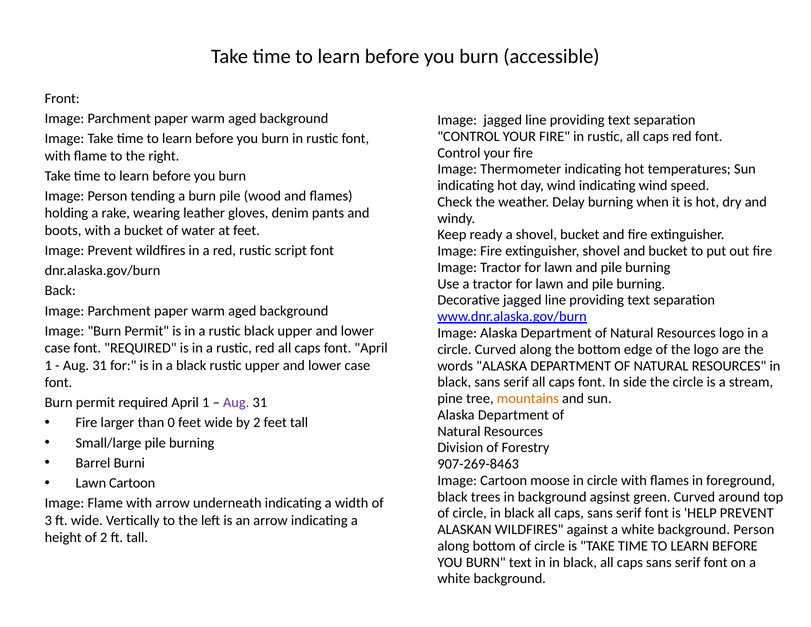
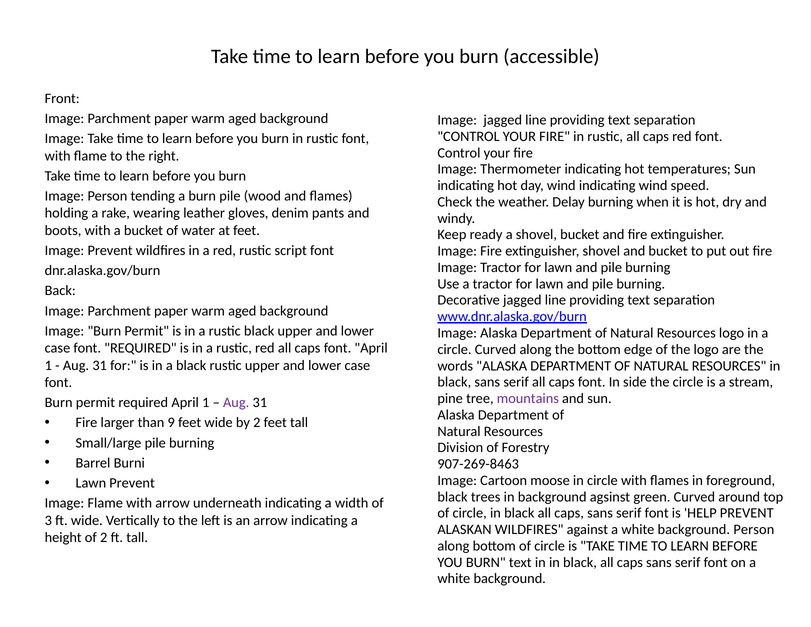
mountains colour: orange -> purple
0: 0 -> 9
Lawn Cartoon: Cartoon -> Prevent
